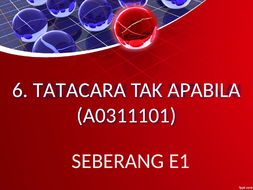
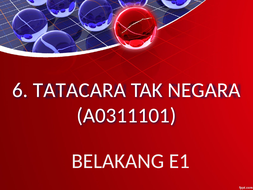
APABILA: APABILA -> NEGARA
SEBERANG: SEBERANG -> BELAKANG
